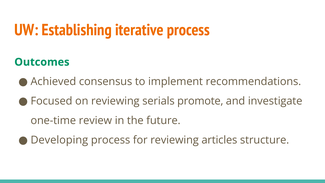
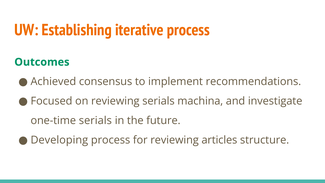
promote: promote -> machina
one-time review: review -> serials
